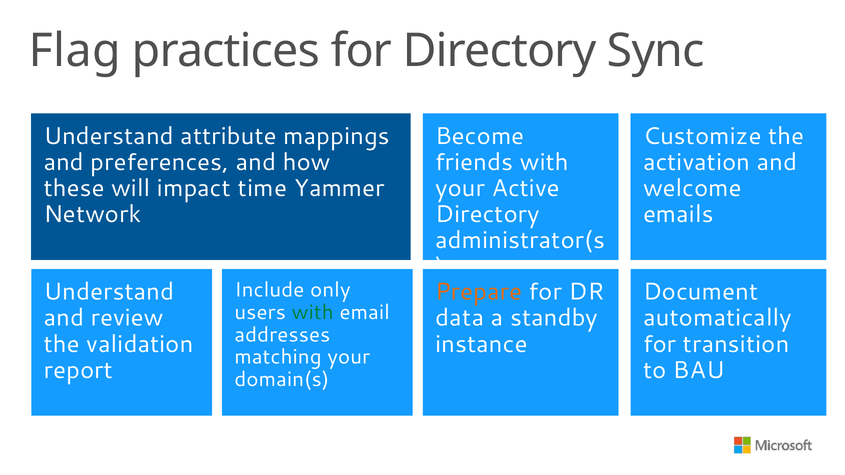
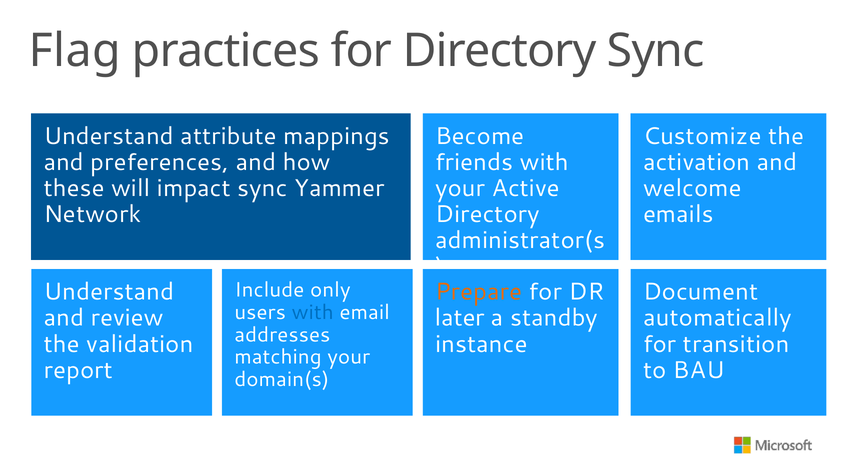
impact time: time -> sync
with at (313, 313) colour: green -> blue
data: data -> later
